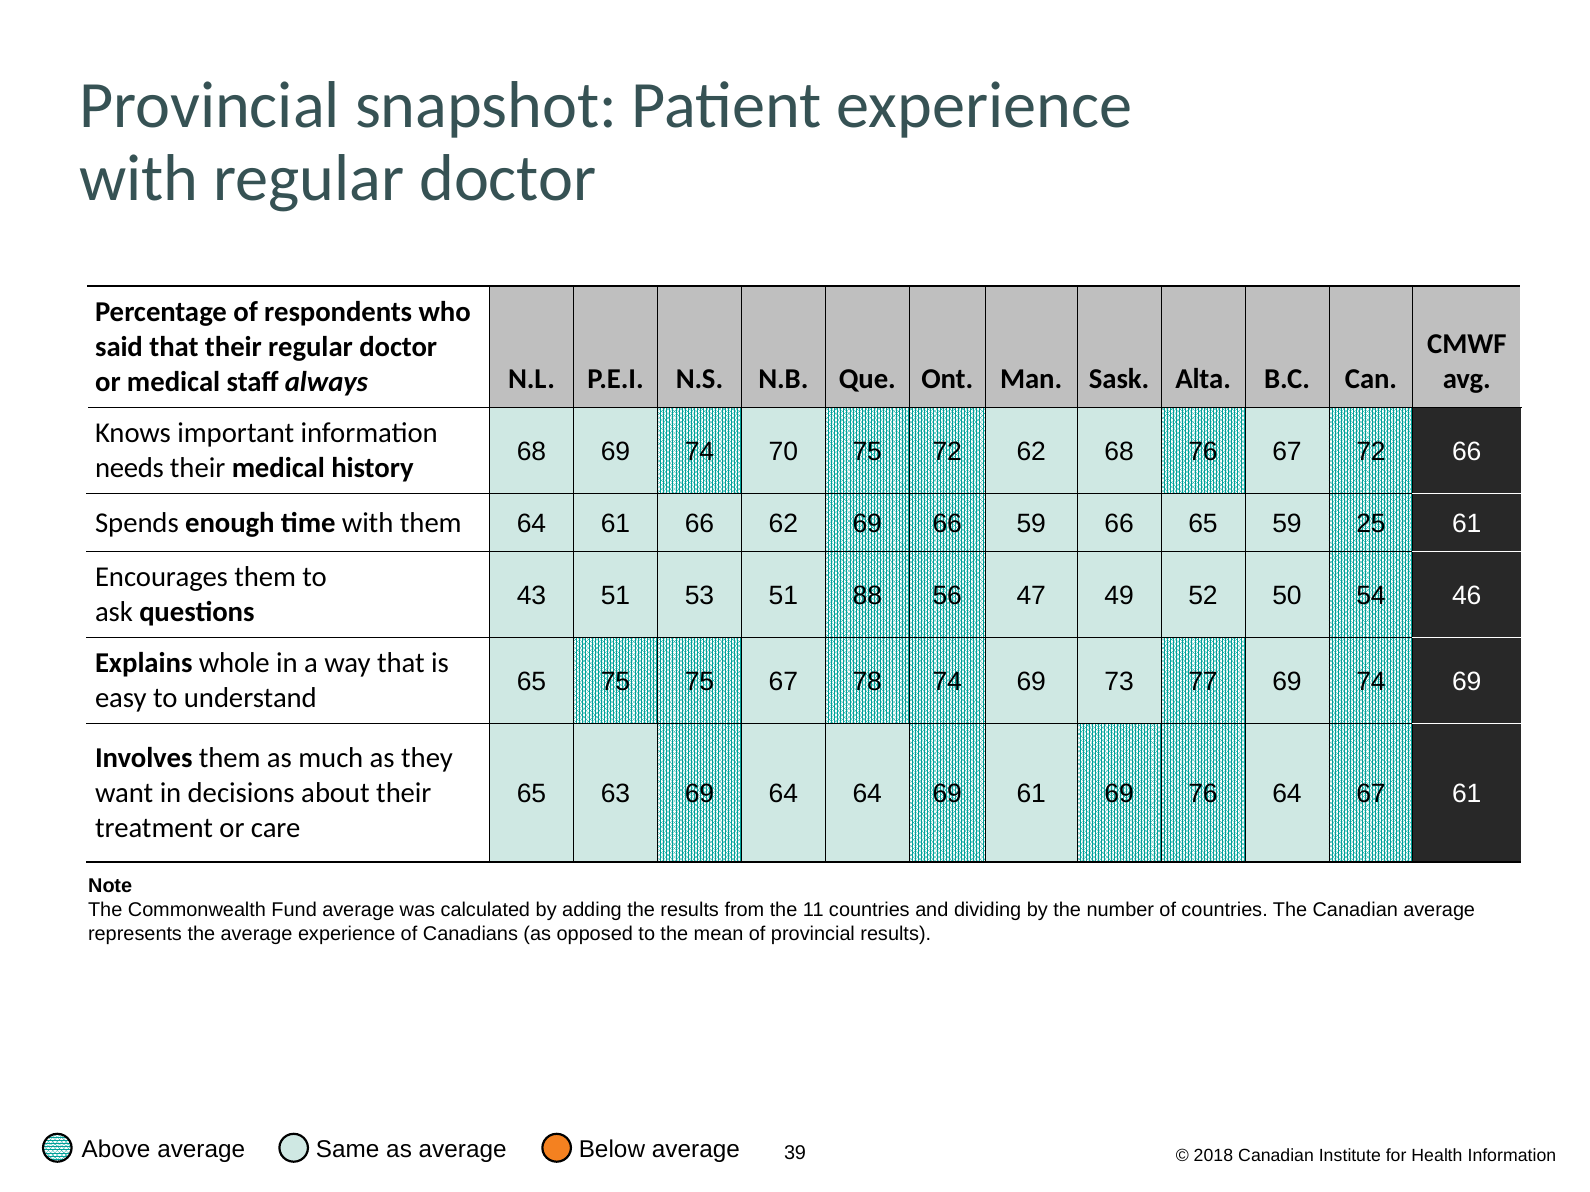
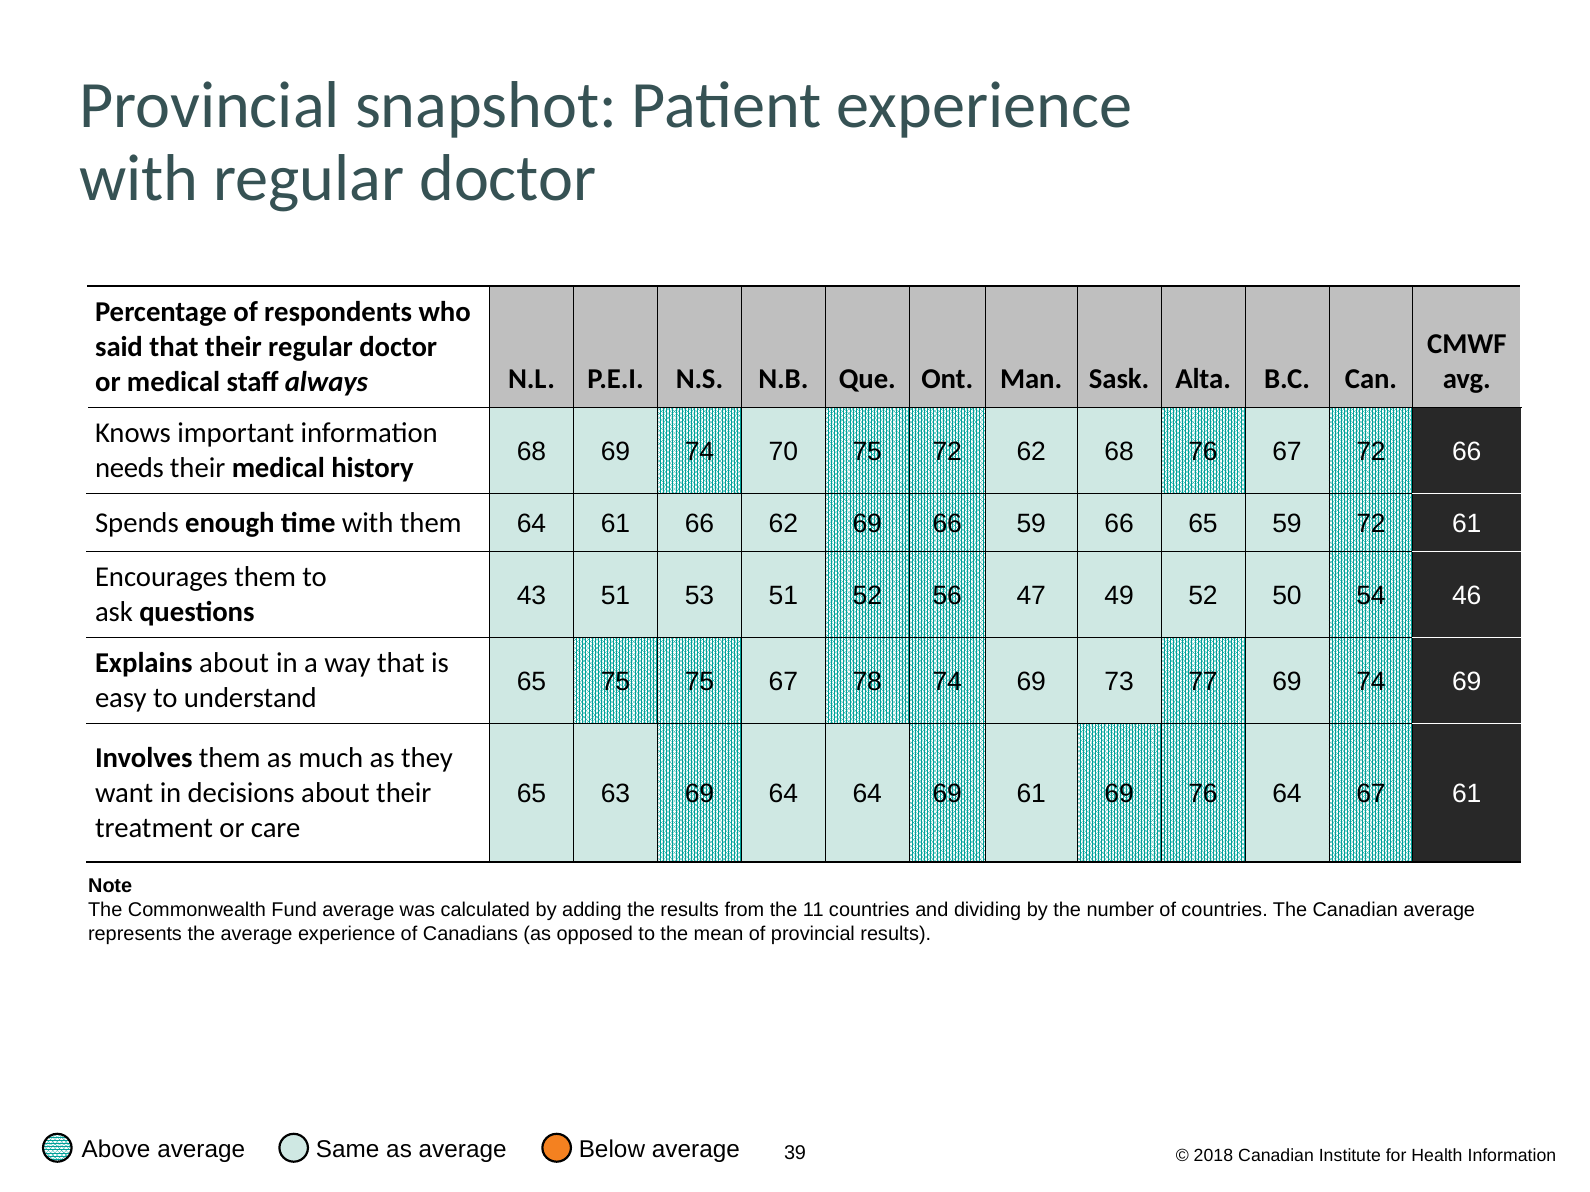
59 25: 25 -> 72
51 88: 88 -> 52
Explains whole: whole -> about
